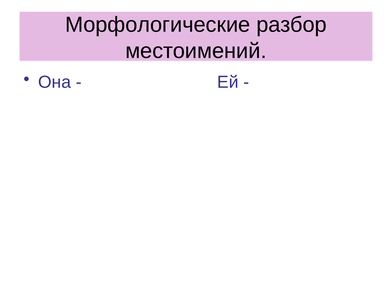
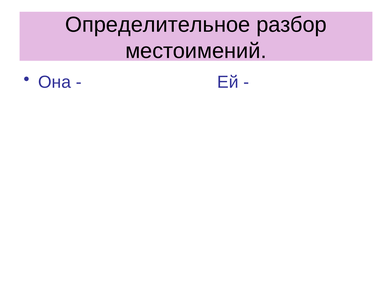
Морфологические: Морфологические -> Определительное
